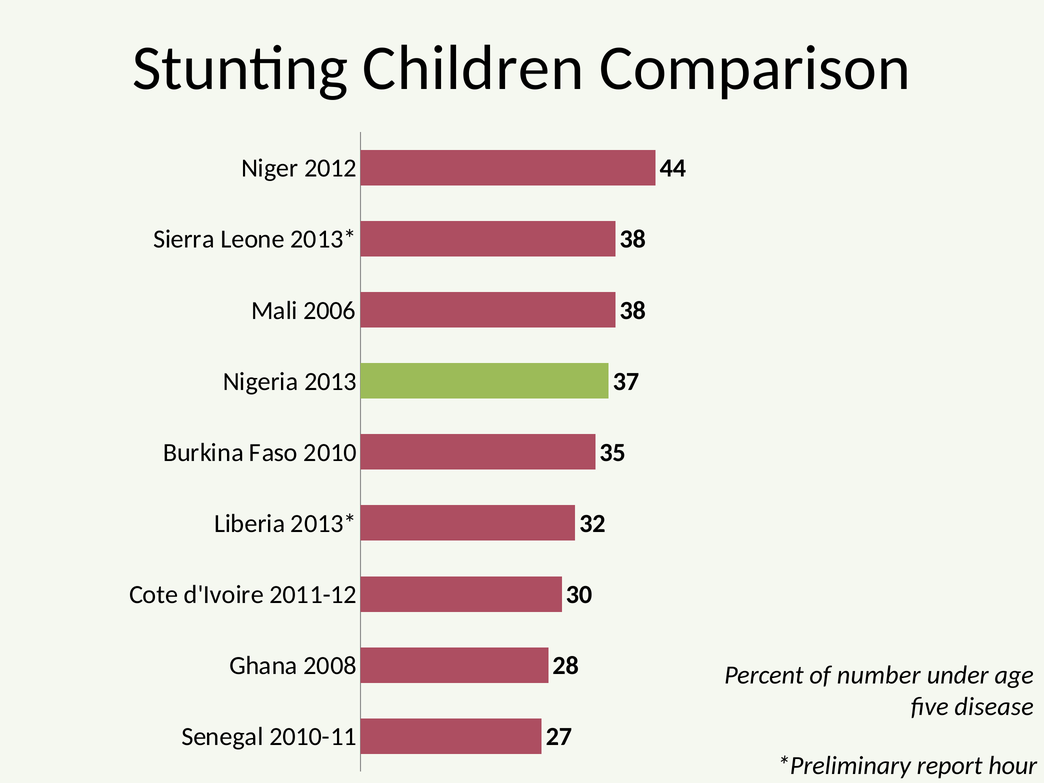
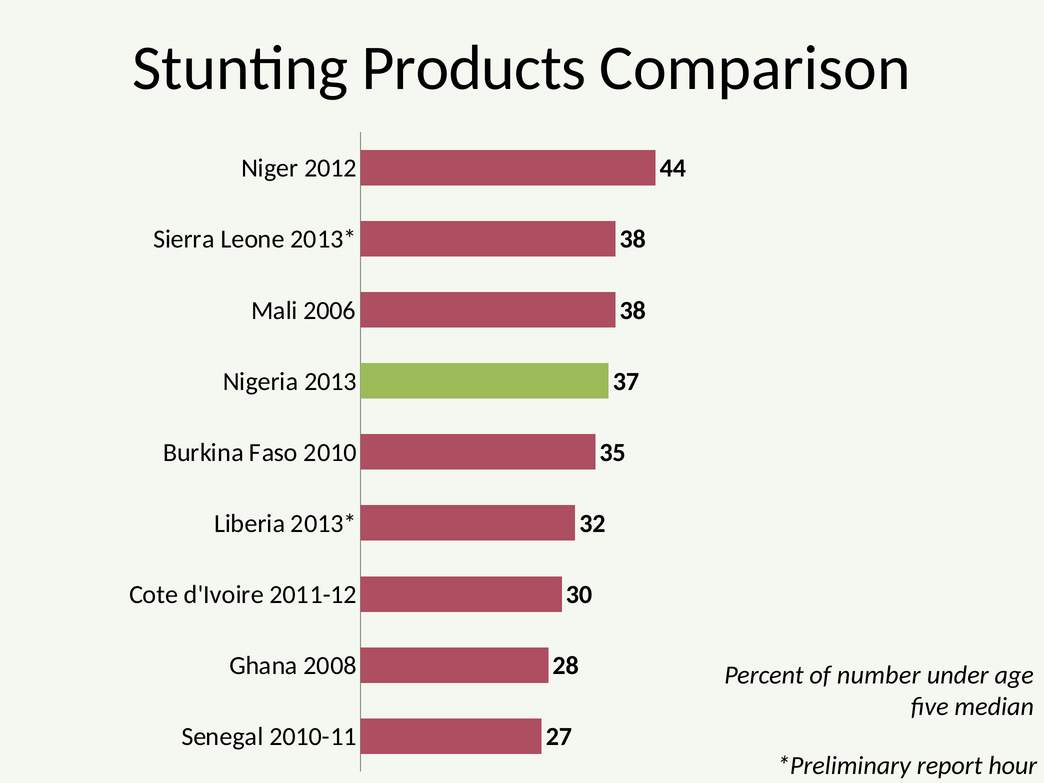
Children: Children -> Products
disease: disease -> median
